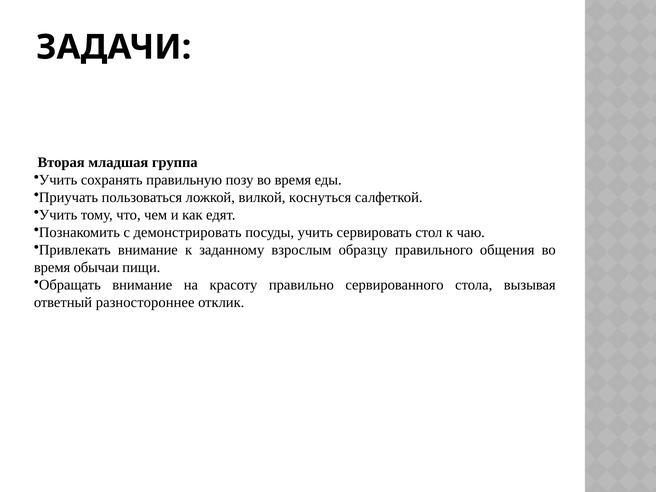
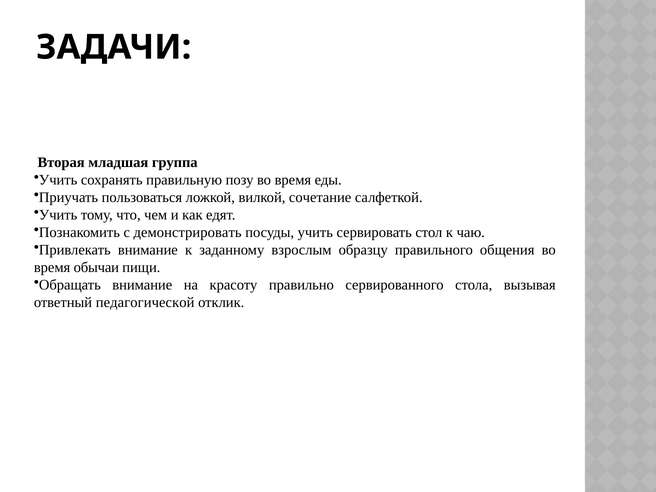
коснуться: коснуться -> сочетание
разностороннее: разностороннее -> педагогической
